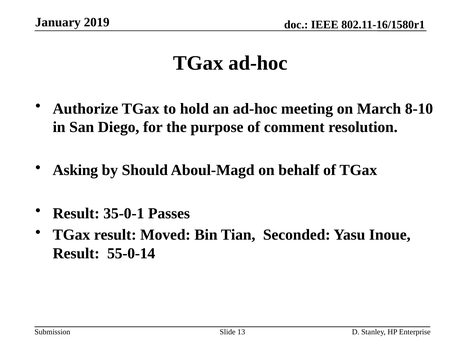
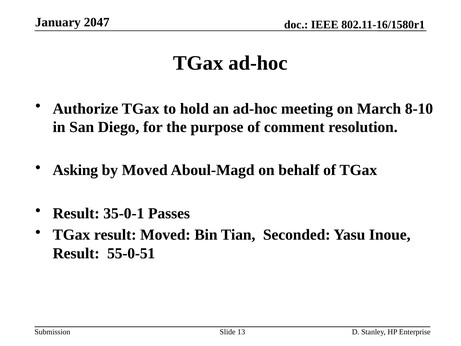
2019: 2019 -> 2047
by Should: Should -> Moved
55-0-14: 55-0-14 -> 55-0-51
